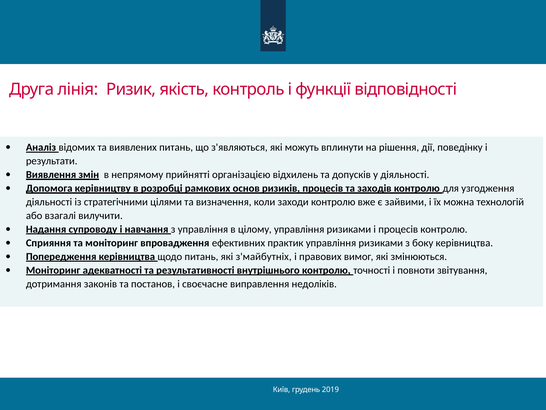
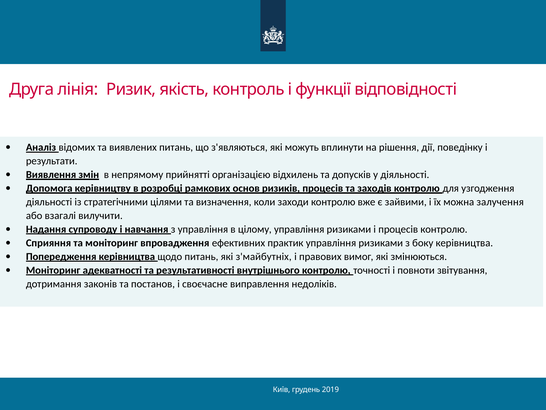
технологій: технологій -> залучення
